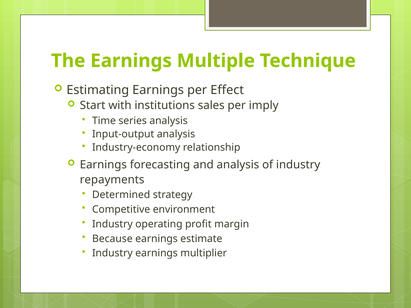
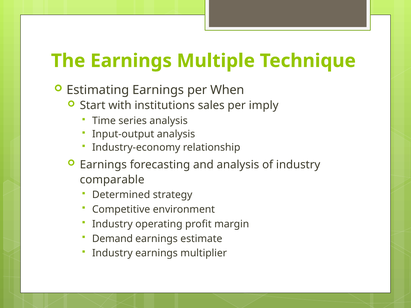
Effect: Effect -> When
repayments: repayments -> comparable
Because: Because -> Demand
